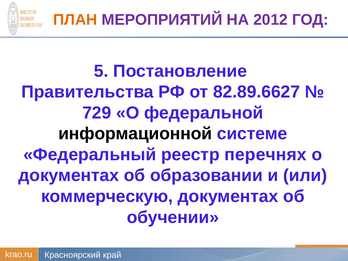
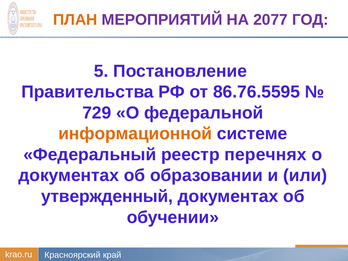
2012: 2012 -> 2077
82.89.6627: 82.89.6627 -> 86.76.5595
информационной colour: black -> orange
коммерческую: коммерческую -> утвержденный
